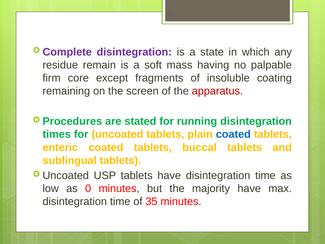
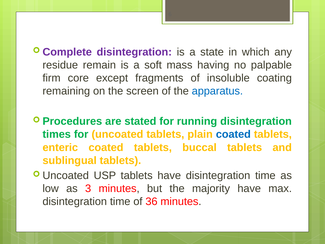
apparatus colour: red -> blue
0: 0 -> 3
35: 35 -> 36
